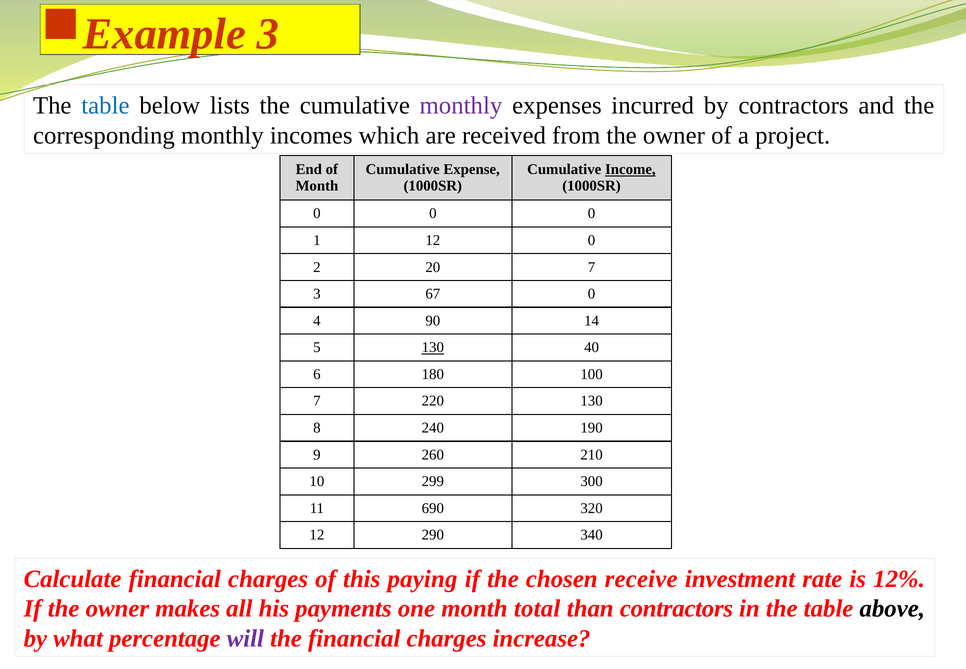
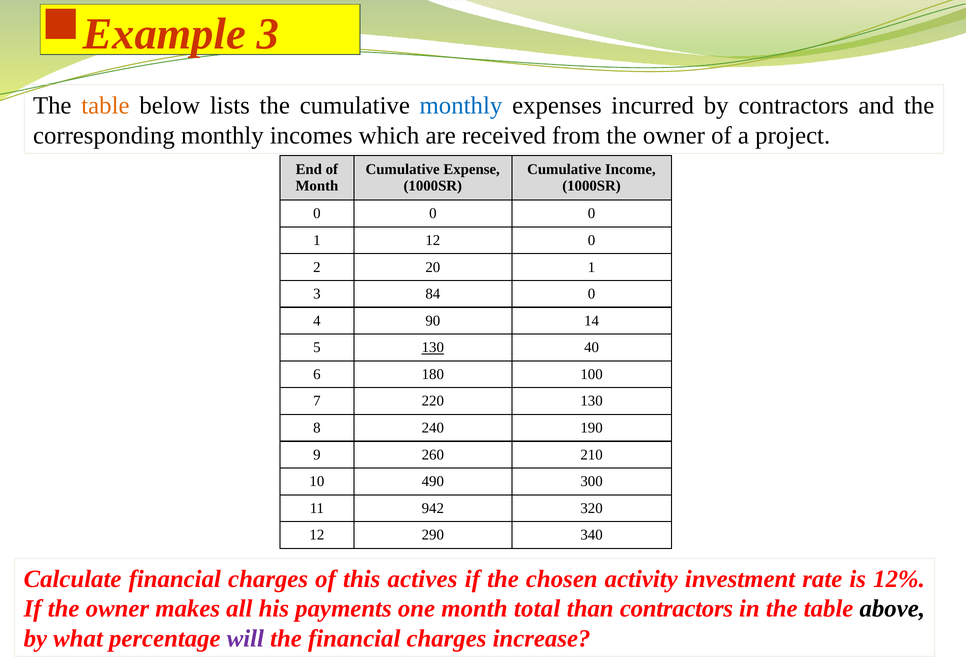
table at (105, 106) colour: blue -> orange
monthly at (461, 106) colour: purple -> blue
Income underline: present -> none
20 7: 7 -> 1
67: 67 -> 84
299: 299 -> 490
690: 690 -> 942
paying: paying -> actives
receive: receive -> activity
